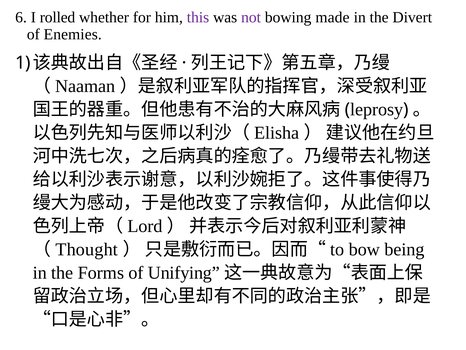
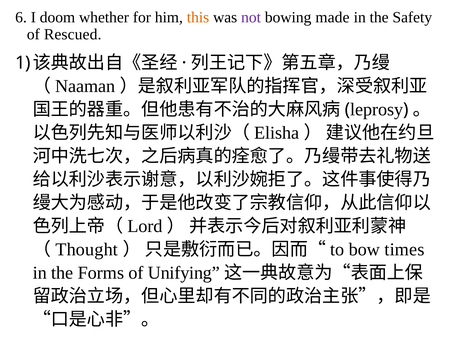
rolled: rolled -> doom
this colour: purple -> orange
Divert: Divert -> Safety
Enemies: Enemies -> Rescued
being: being -> times
